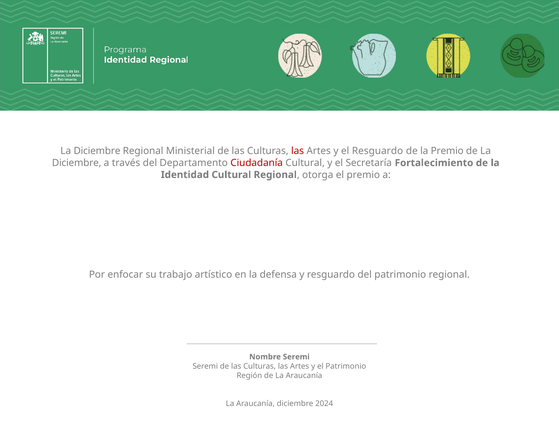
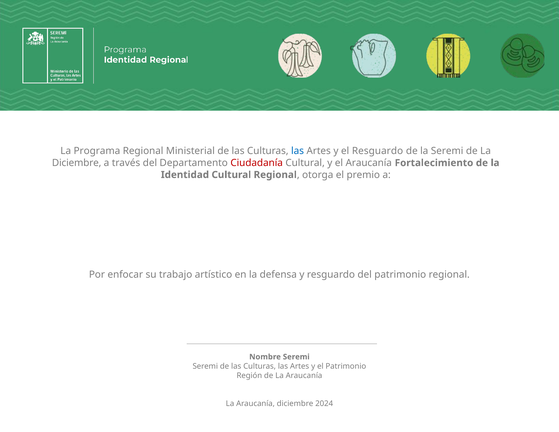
Diciembre at (97, 151): Diciembre -> Programa
las at (298, 151) colour: red -> blue
la Premio: Premio -> Seremi
el Secretaría: Secretaría -> Araucanía
